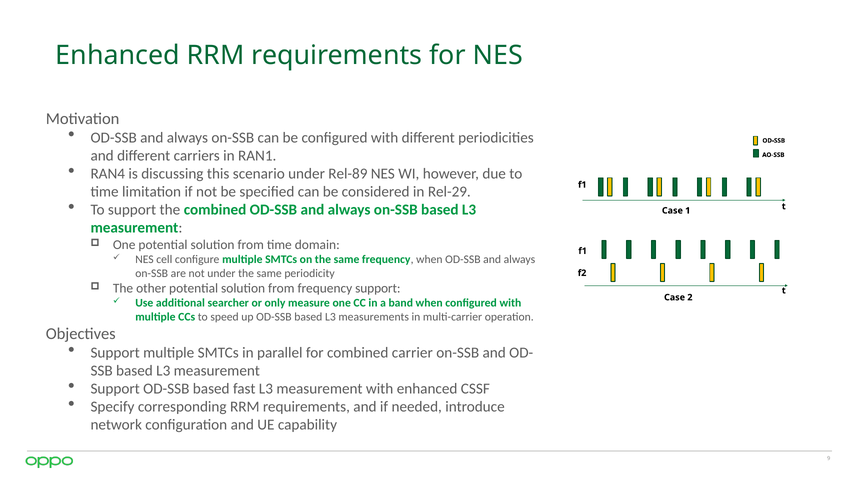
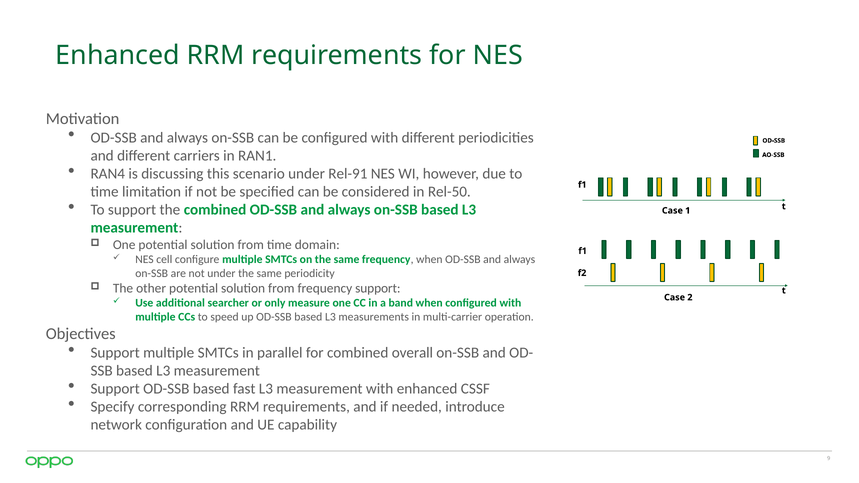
Rel-89: Rel-89 -> Rel-91
Rel-29: Rel-29 -> Rel-50
carrier: carrier -> overall
